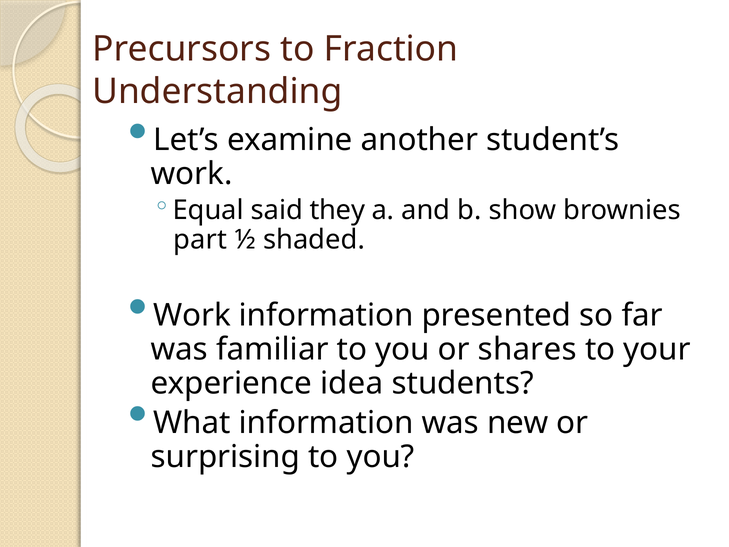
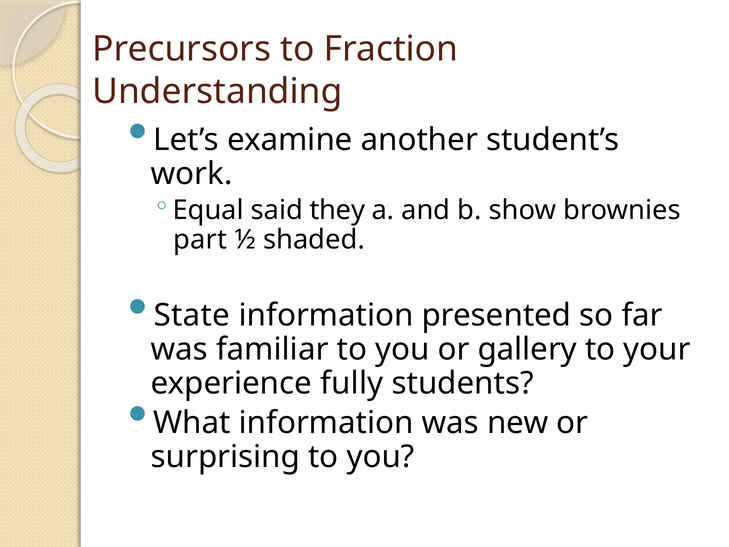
Work at (192, 315): Work -> State
shares: shares -> gallery
idea: idea -> fully
